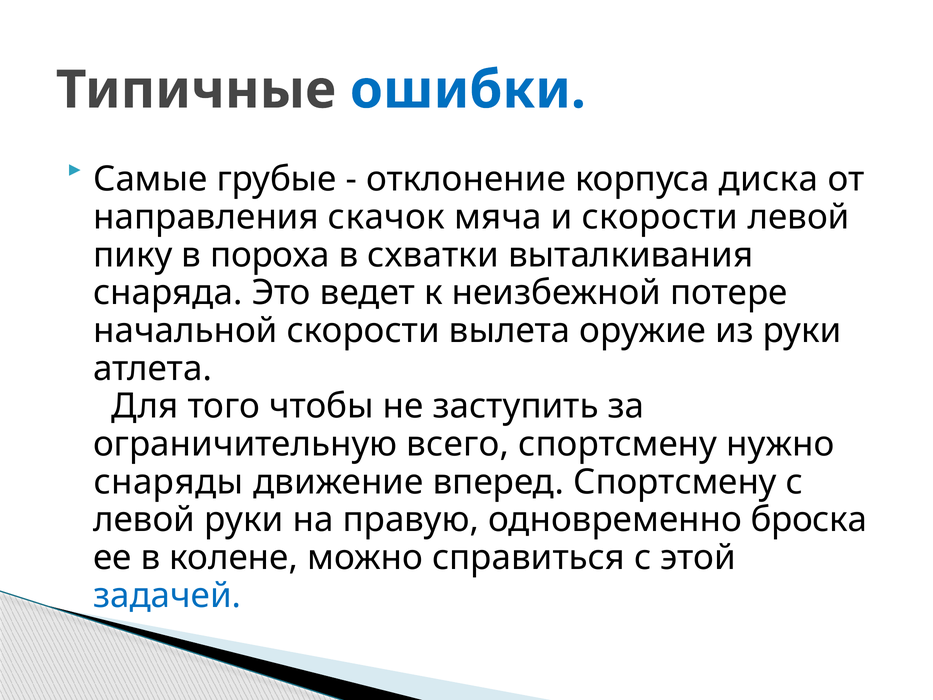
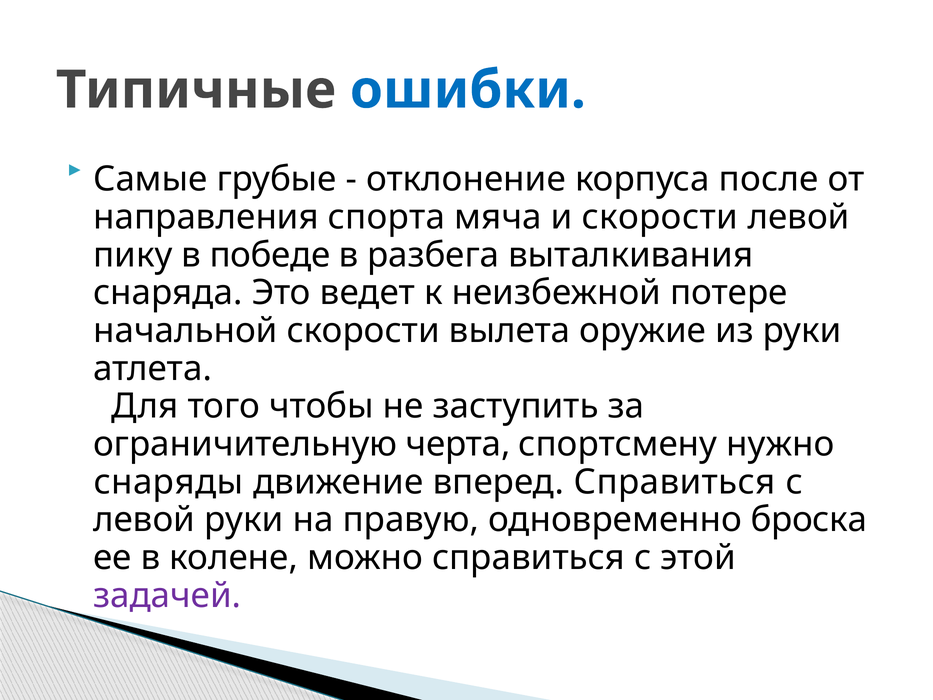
диска: диска -> после
скачок: скачок -> спорта
пороха: пороха -> победе
схватки: схватки -> разбега
всего: всего -> черта
вперед Спортсмену: Спортсмену -> Справиться
задачей colour: blue -> purple
